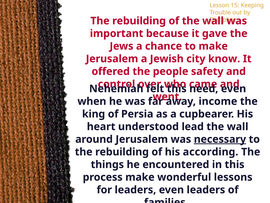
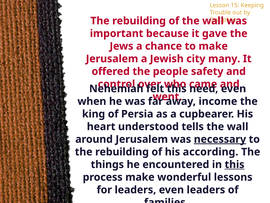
know: know -> many
lead: lead -> tells
this at (235, 164) underline: none -> present
